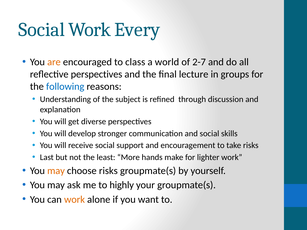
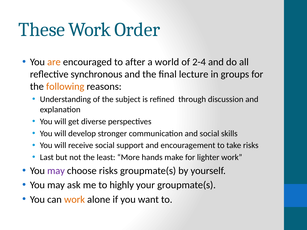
Social at (42, 30): Social -> These
Every: Every -> Order
class: class -> after
2-7: 2-7 -> 2-4
reflective perspectives: perspectives -> synchronous
following colour: blue -> orange
may at (56, 171) colour: orange -> purple
